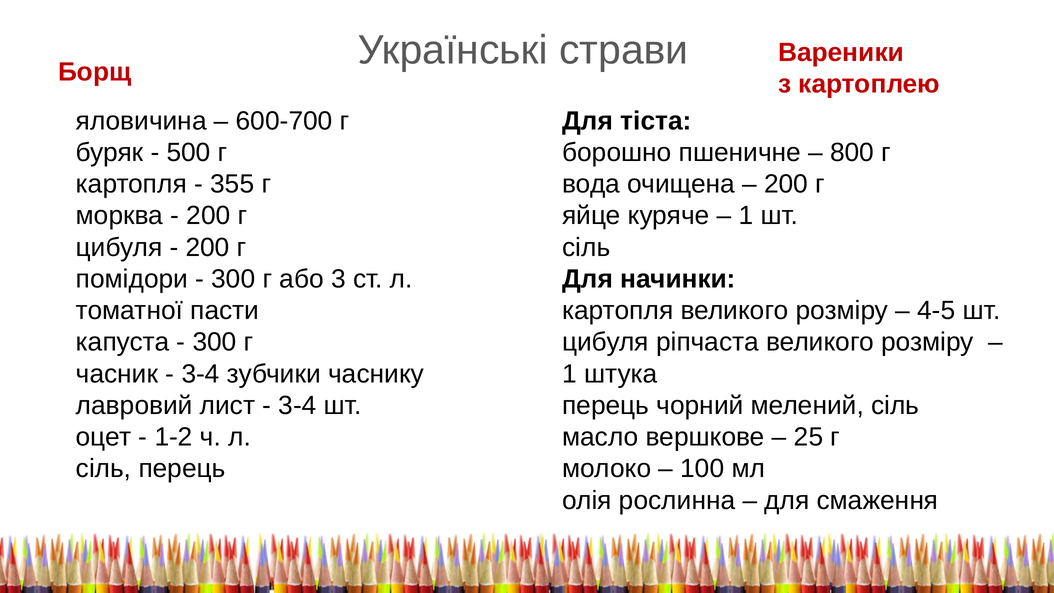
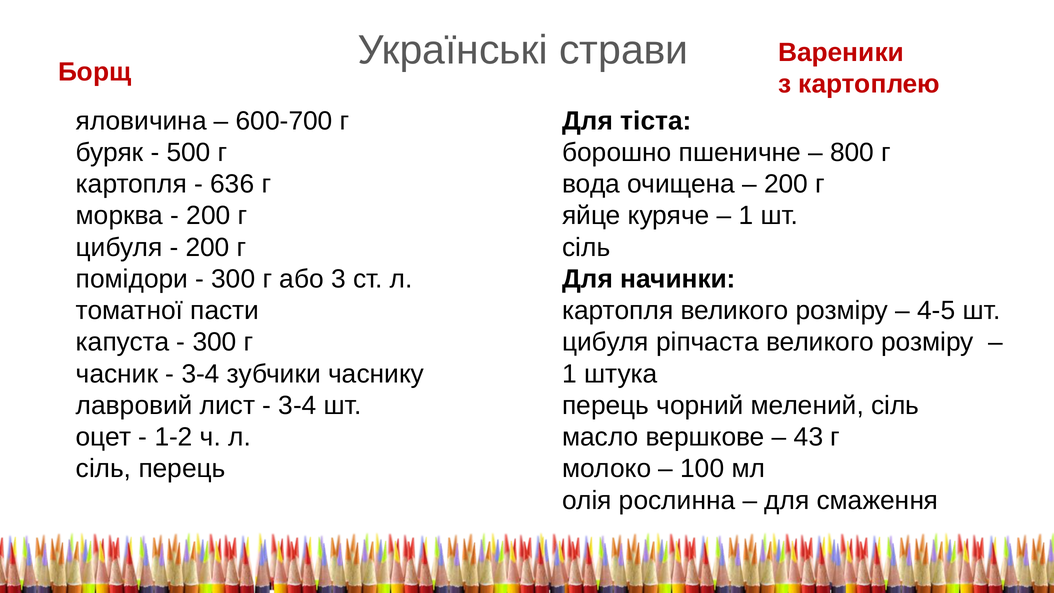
355: 355 -> 636
25: 25 -> 43
